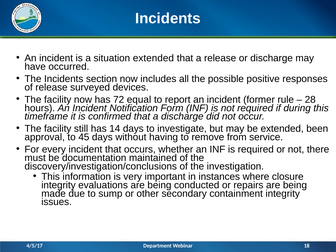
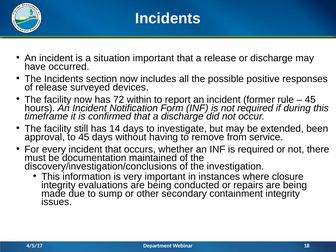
situation extended: extended -> important
equal: equal -> within
28 at (310, 100): 28 -> 45
